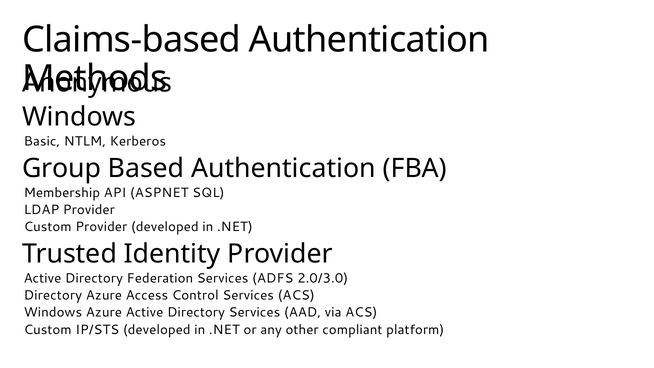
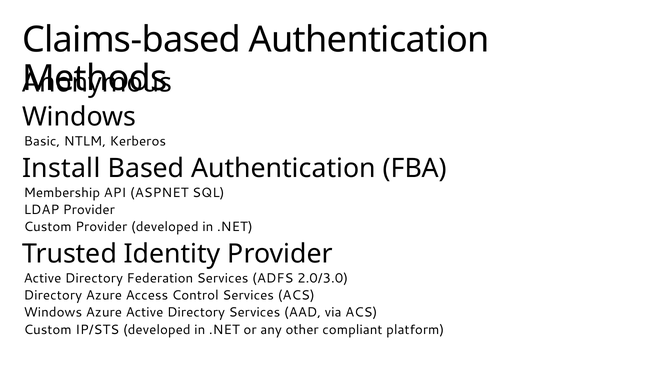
Group: Group -> Install
